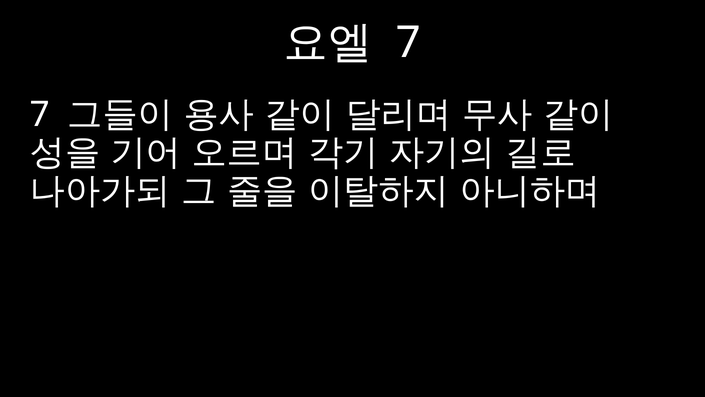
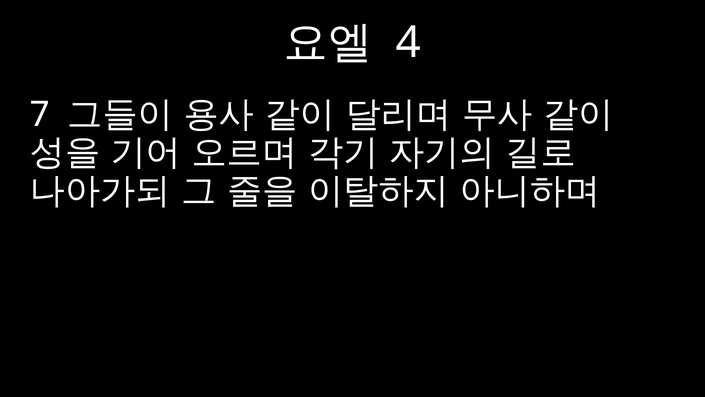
7 at (408, 42): 7 -> 4
